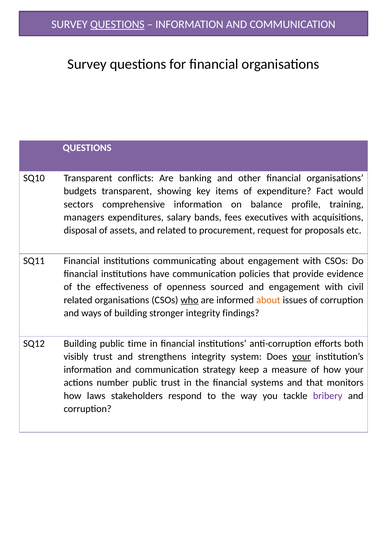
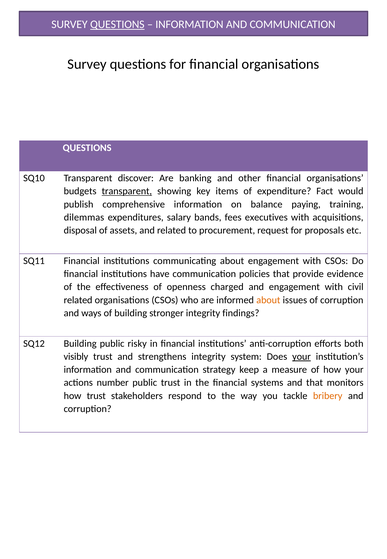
conflicts: conflicts -> discover
transparent at (127, 191) underline: none -> present
sectors: sectors -> publish
profile: profile -> paying
managers: managers -> dilemmas
sourced: sourced -> charged
who underline: present -> none
time: time -> risky
how laws: laws -> trust
bribery colour: purple -> orange
